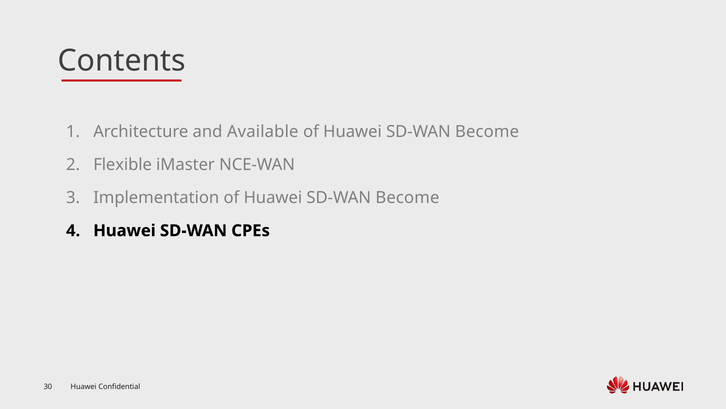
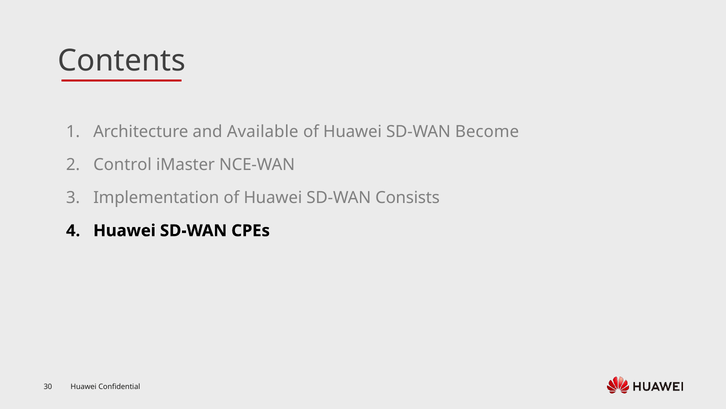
Flexible: Flexible -> Control
Become at (407, 197): Become -> Consists
